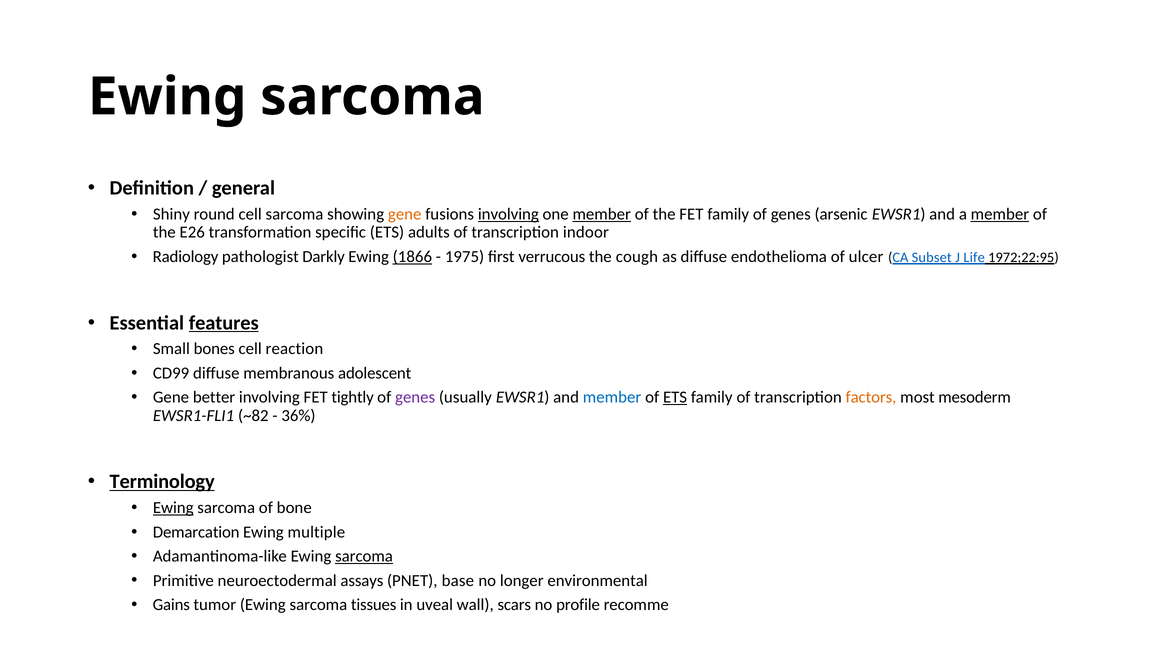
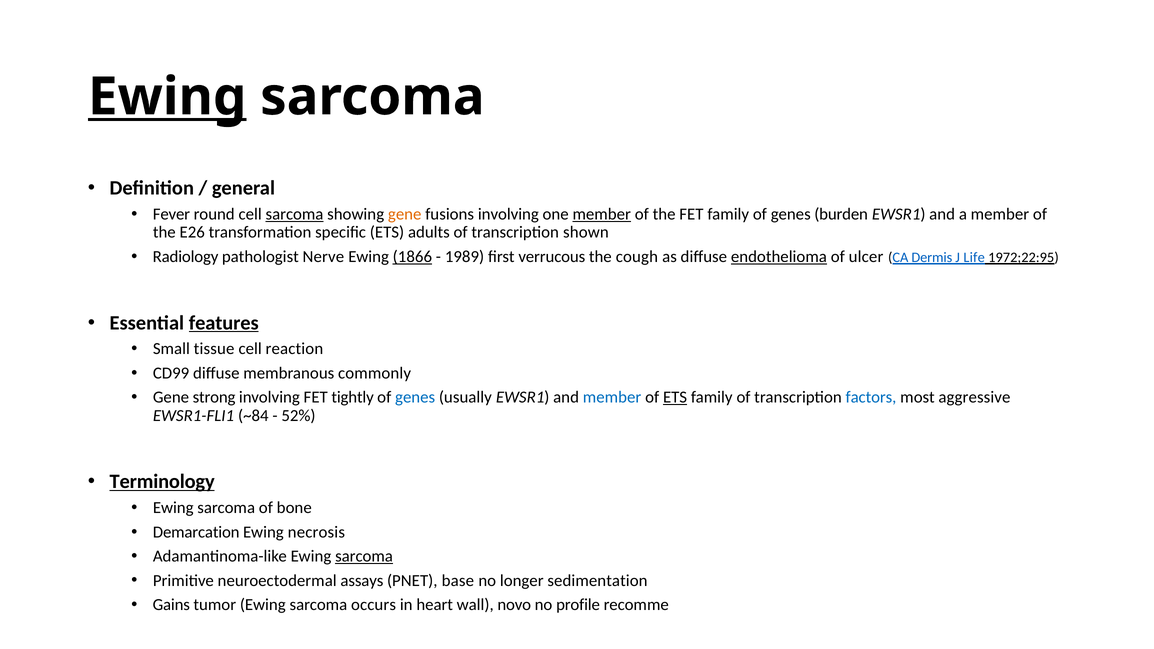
Ewing at (167, 97) underline: none -> present
Shiny: Shiny -> Fever
sarcoma at (294, 214) underline: none -> present
involving at (508, 214) underline: present -> none
arsenic: arsenic -> burden
member at (1000, 214) underline: present -> none
indoor: indoor -> shown
Darkly: Darkly -> Nerve
1975: 1975 -> 1989
endothelioma underline: none -> present
Subset: Subset -> Dermis
bones: bones -> tissue
adolescent: adolescent -> commonly
better: better -> strong
genes at (415, 397) colour: purple -> blue
factors colour: orange -> blue
mesoderm: mesoderm -> aggressive
~82: ~82 -> ~84
36%: 36% -> 52%
Ewing at (173, 508) underline: present -> none
multiple: multiple -> necrosis
environmental: environmental -> sedimentation
tissues: tissues -> occurs
uveal: uveal -> heart
scars: scars -> novo
